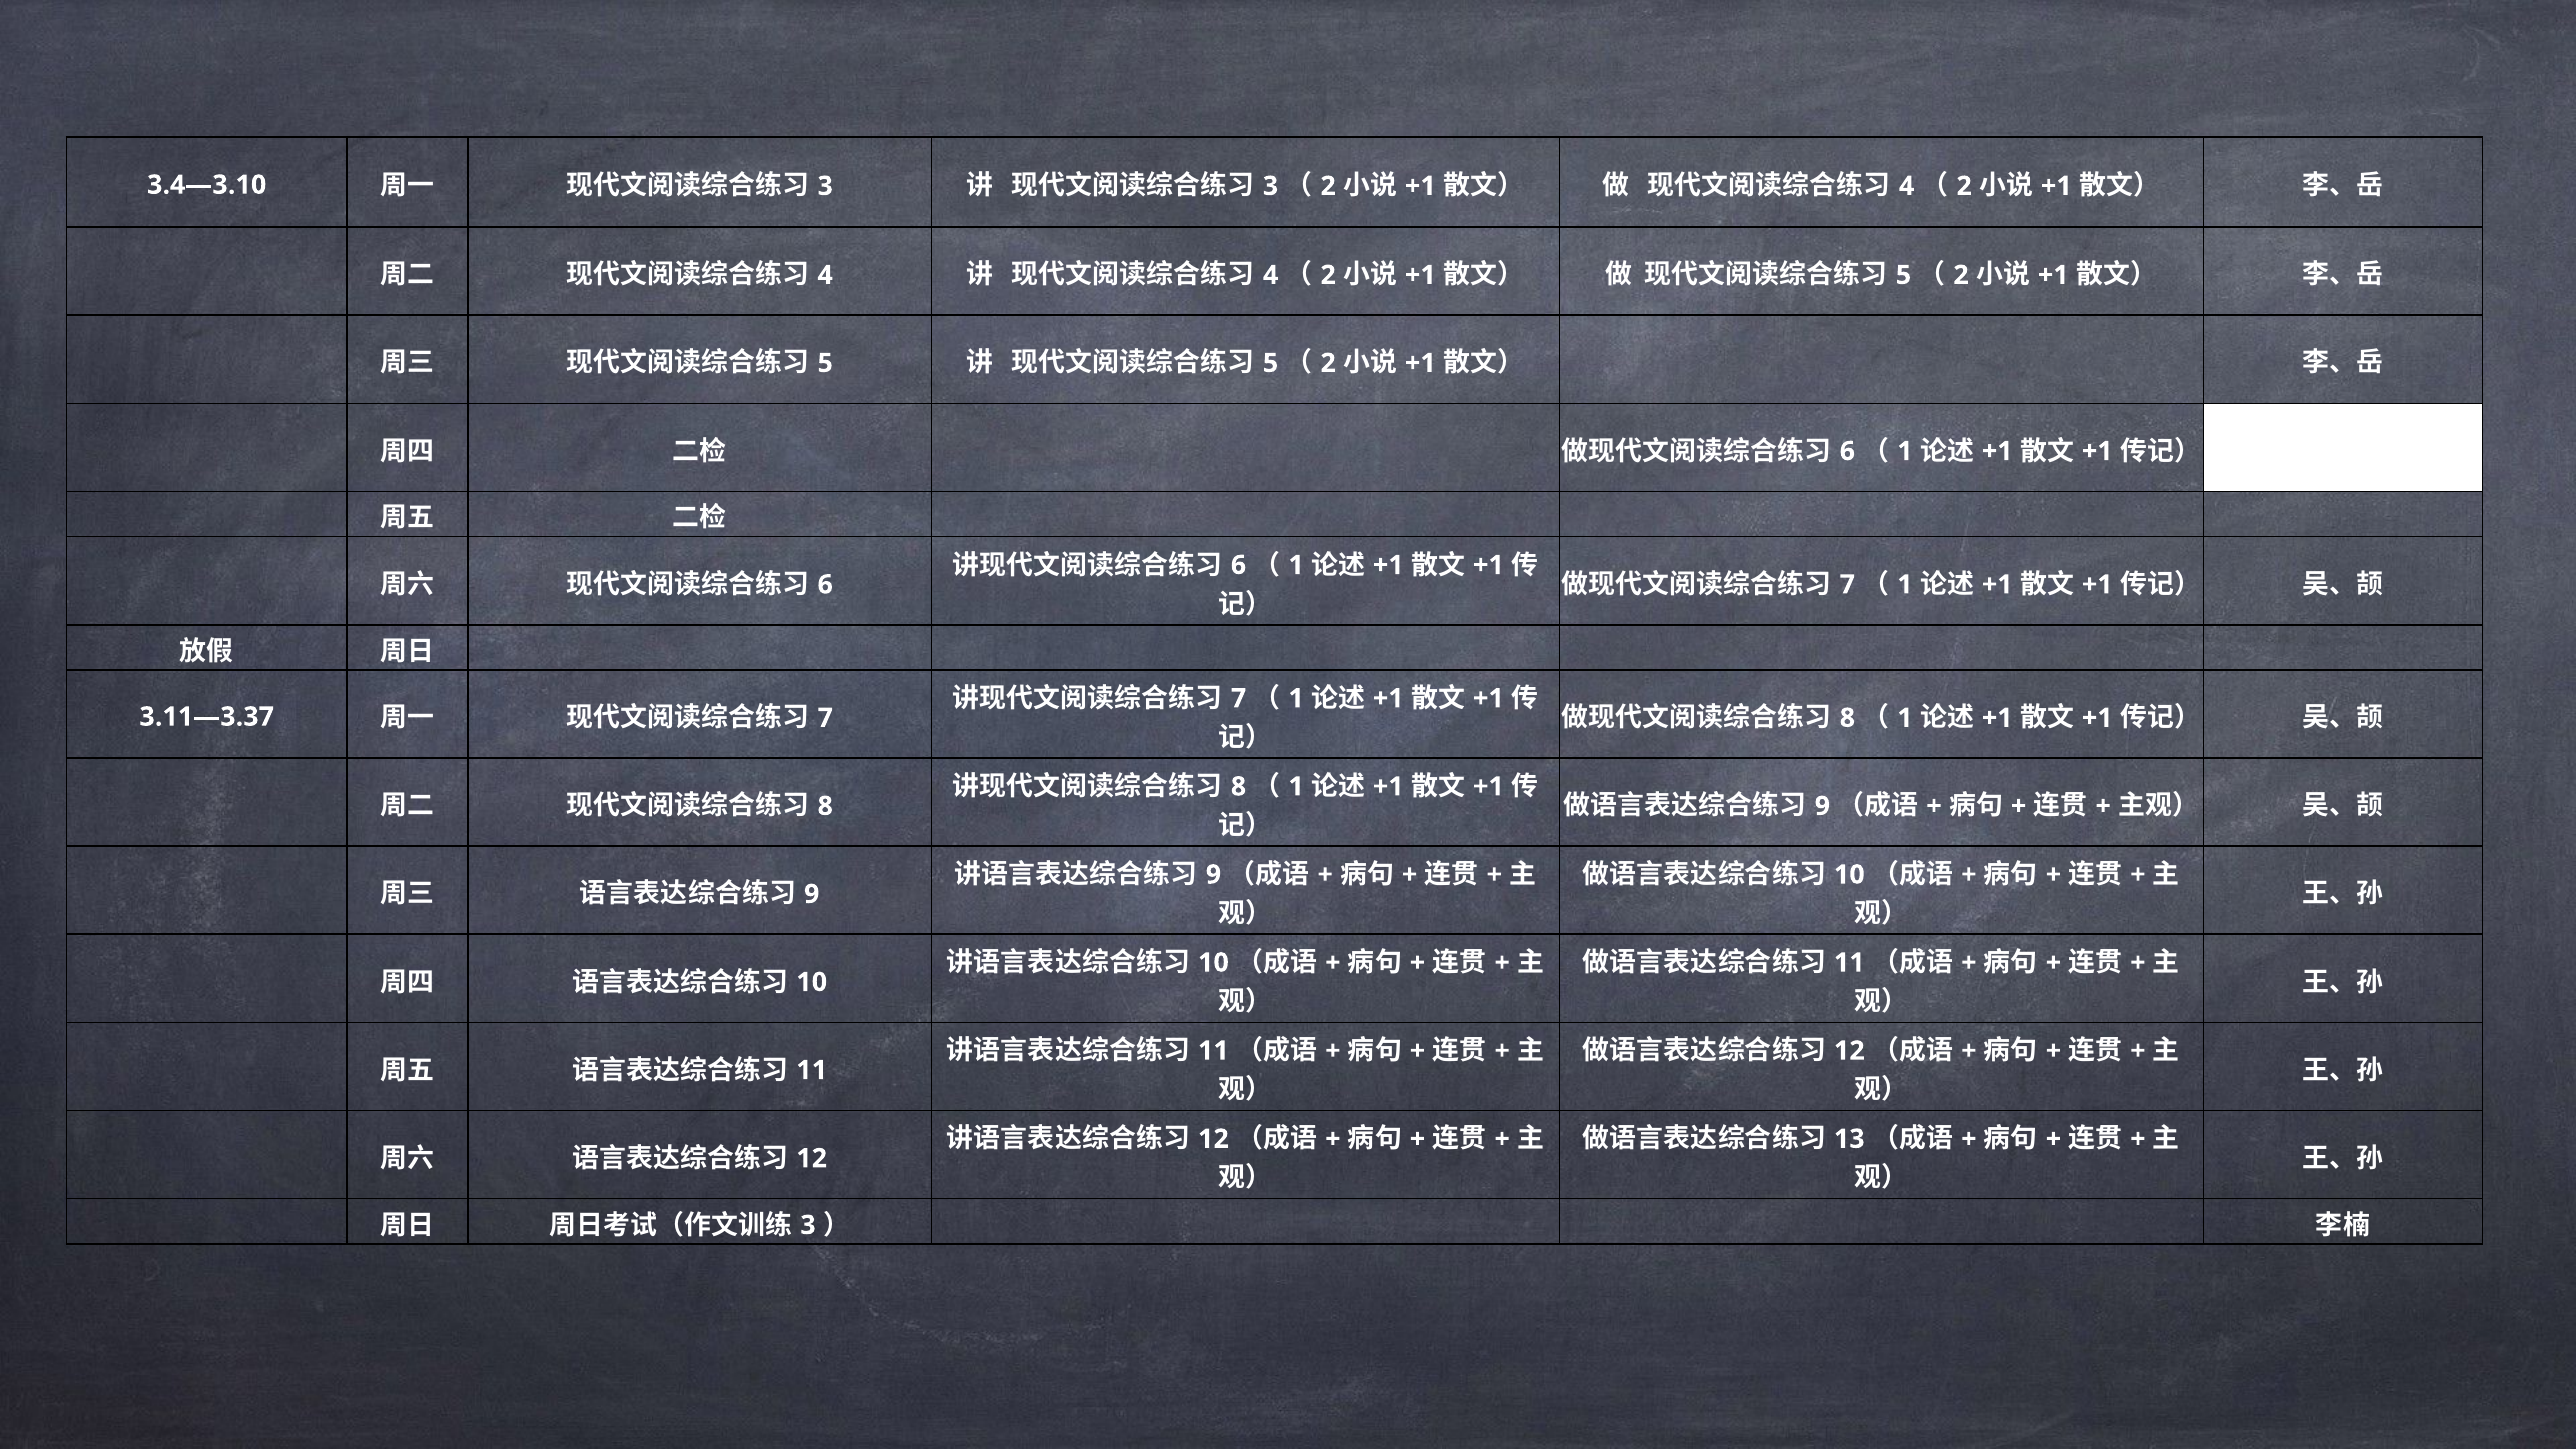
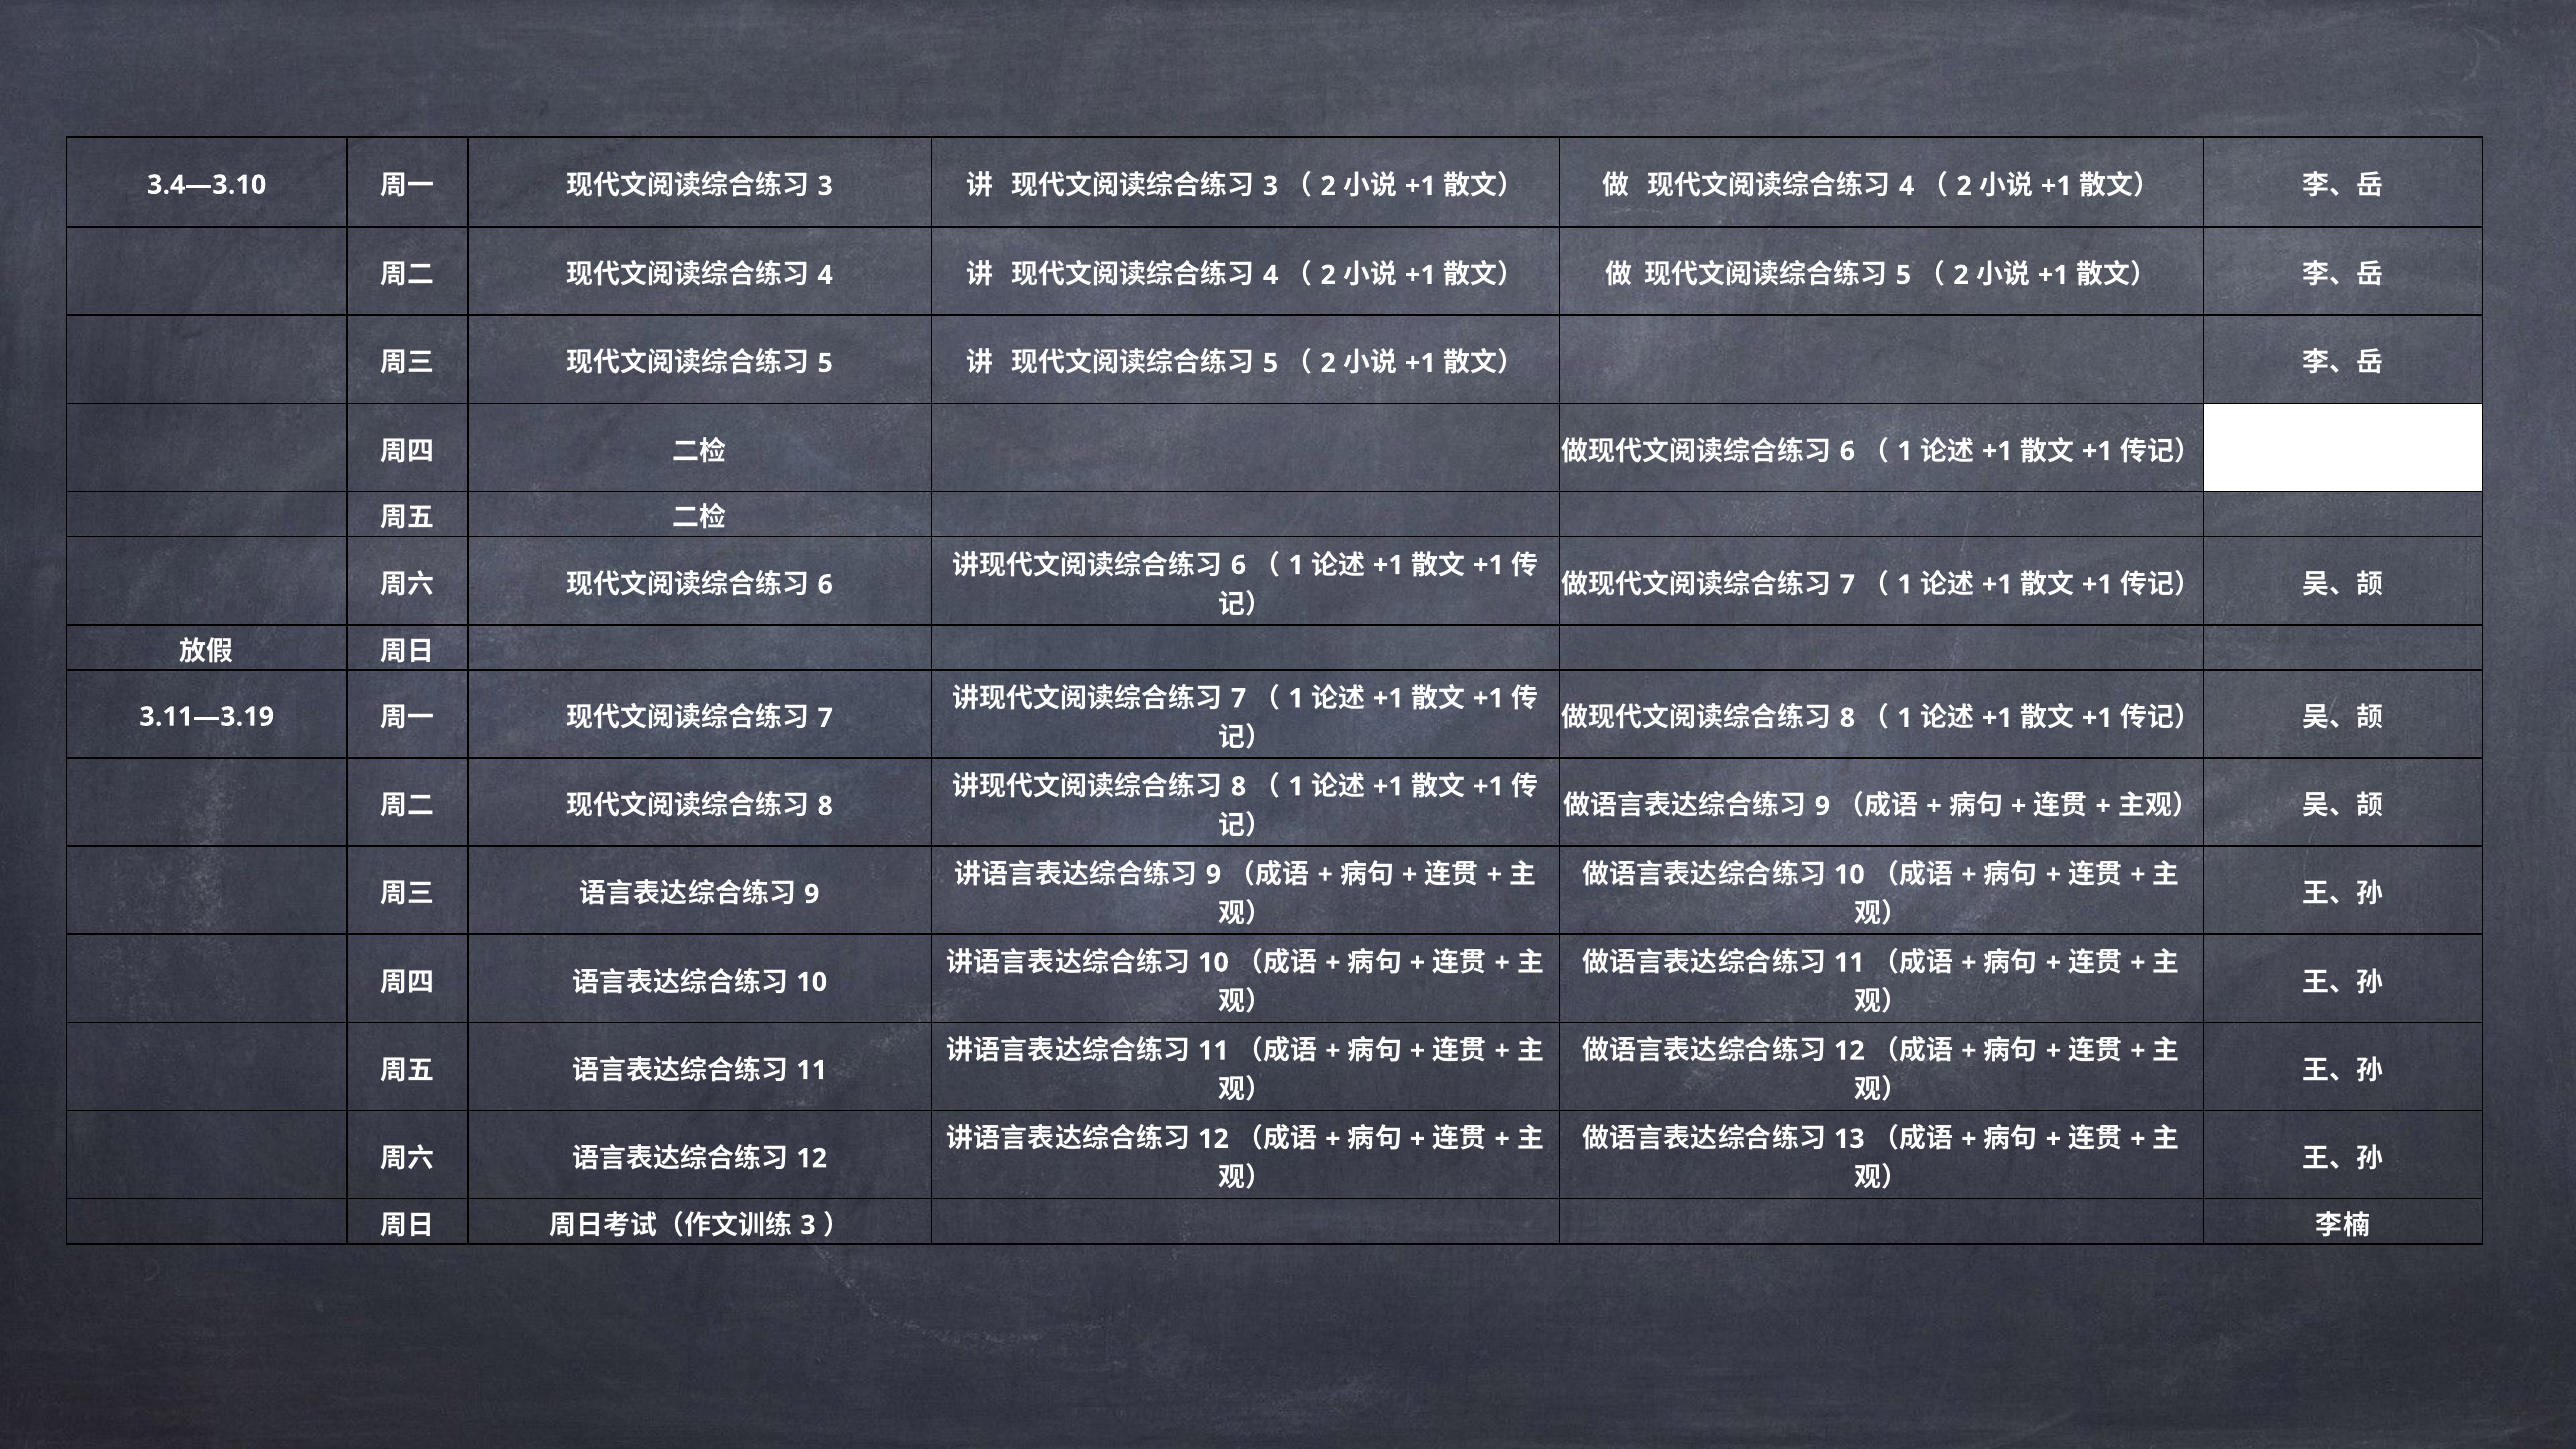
3.11—3.37: 3.11—3.37 -> 3.11—3.19
